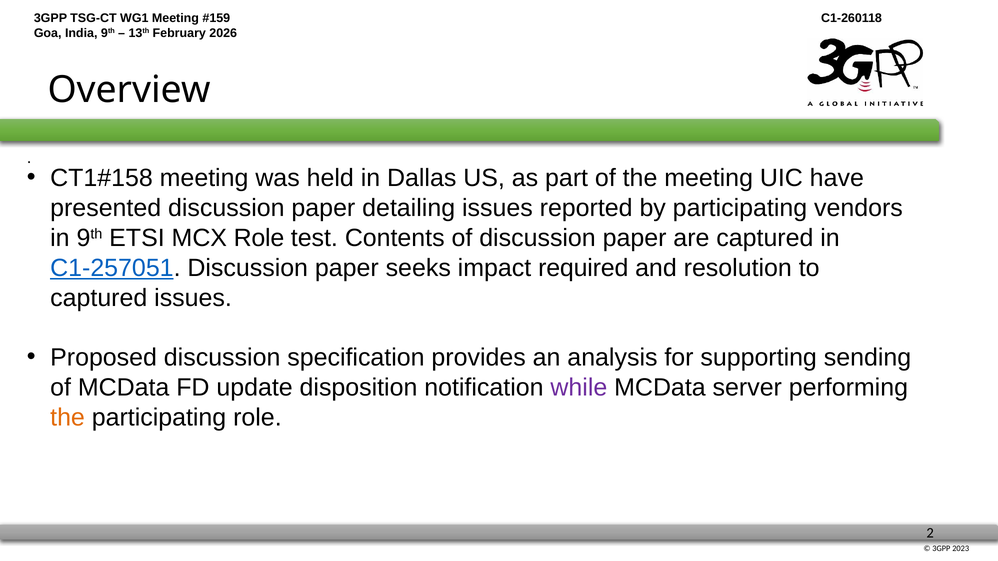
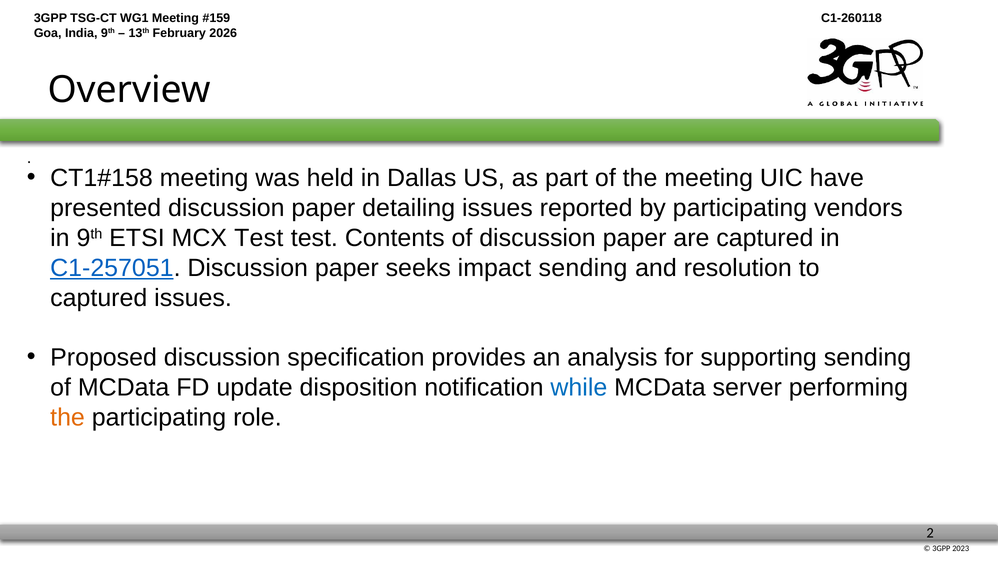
MCX Role: Role -> Test
impact required: required -> sending
while colour: purple -> blue
